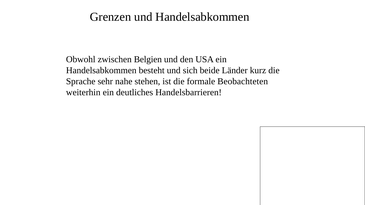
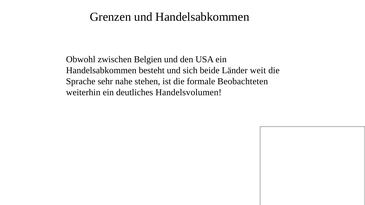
kurz: kurz -> weit
Handelsbarrieren: Handelsbarrieren -> Handelsvolumen
